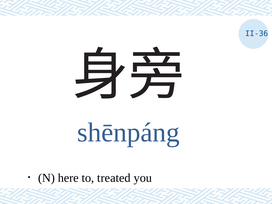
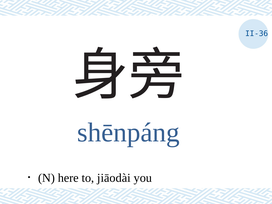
treated: treated -> jiāodài
